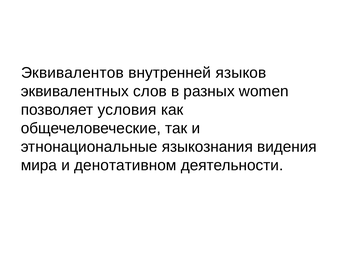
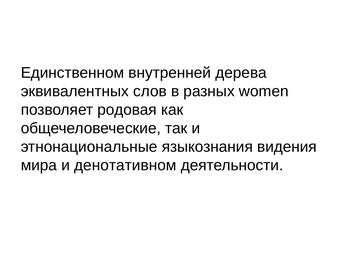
Эквивалентов: Эквивалентов -> Единственном
языков: языков -> дерева
условия: условия -> родовая
